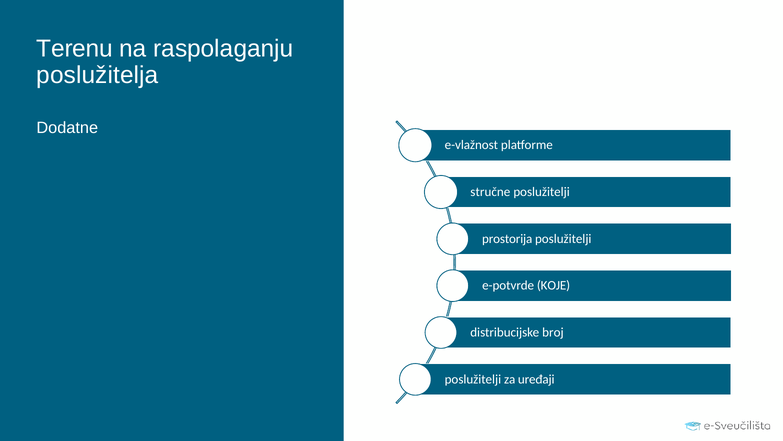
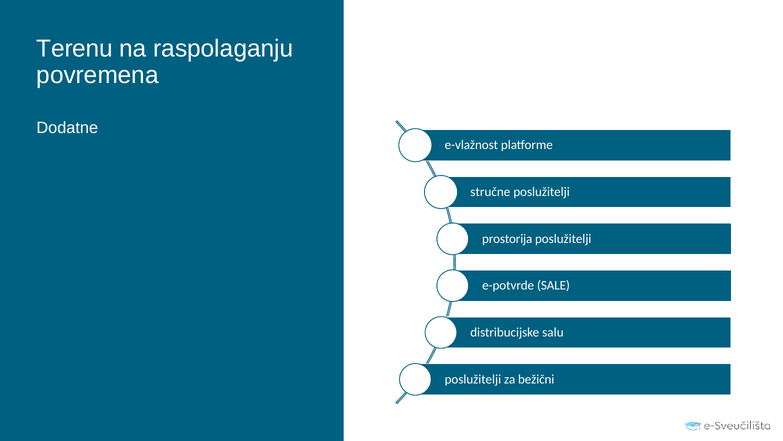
poslužitelja: poslužitelja -> povremena
KOJE: KOJE -> SALE
broj: broj -> salu
uređaji: uređaji -> bežični
